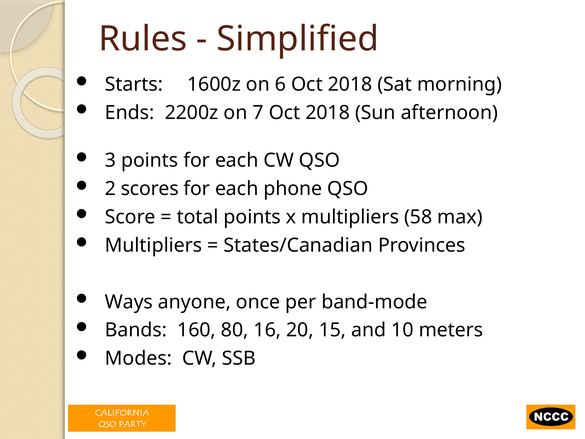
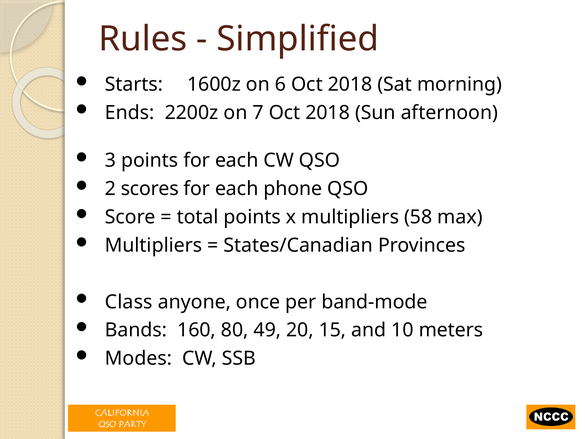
Ways: Ways -> Class
16: 16 -> 49
